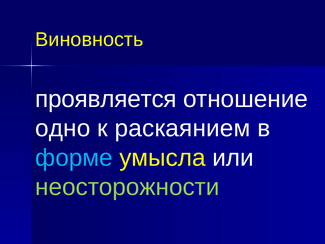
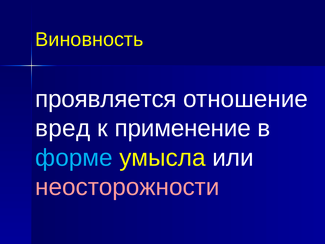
одно: одно -> вред
раскаянием: раскаянием -> применение
неосторожности colour: light green -> pink
